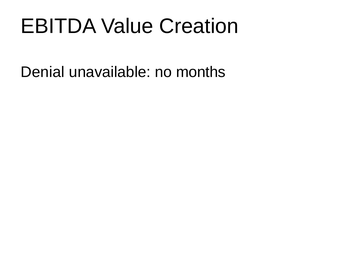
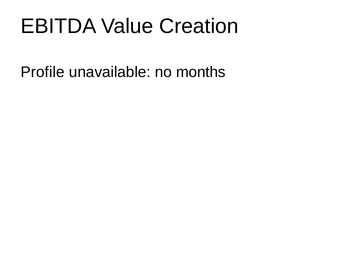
Denial: Denial -> Profile
